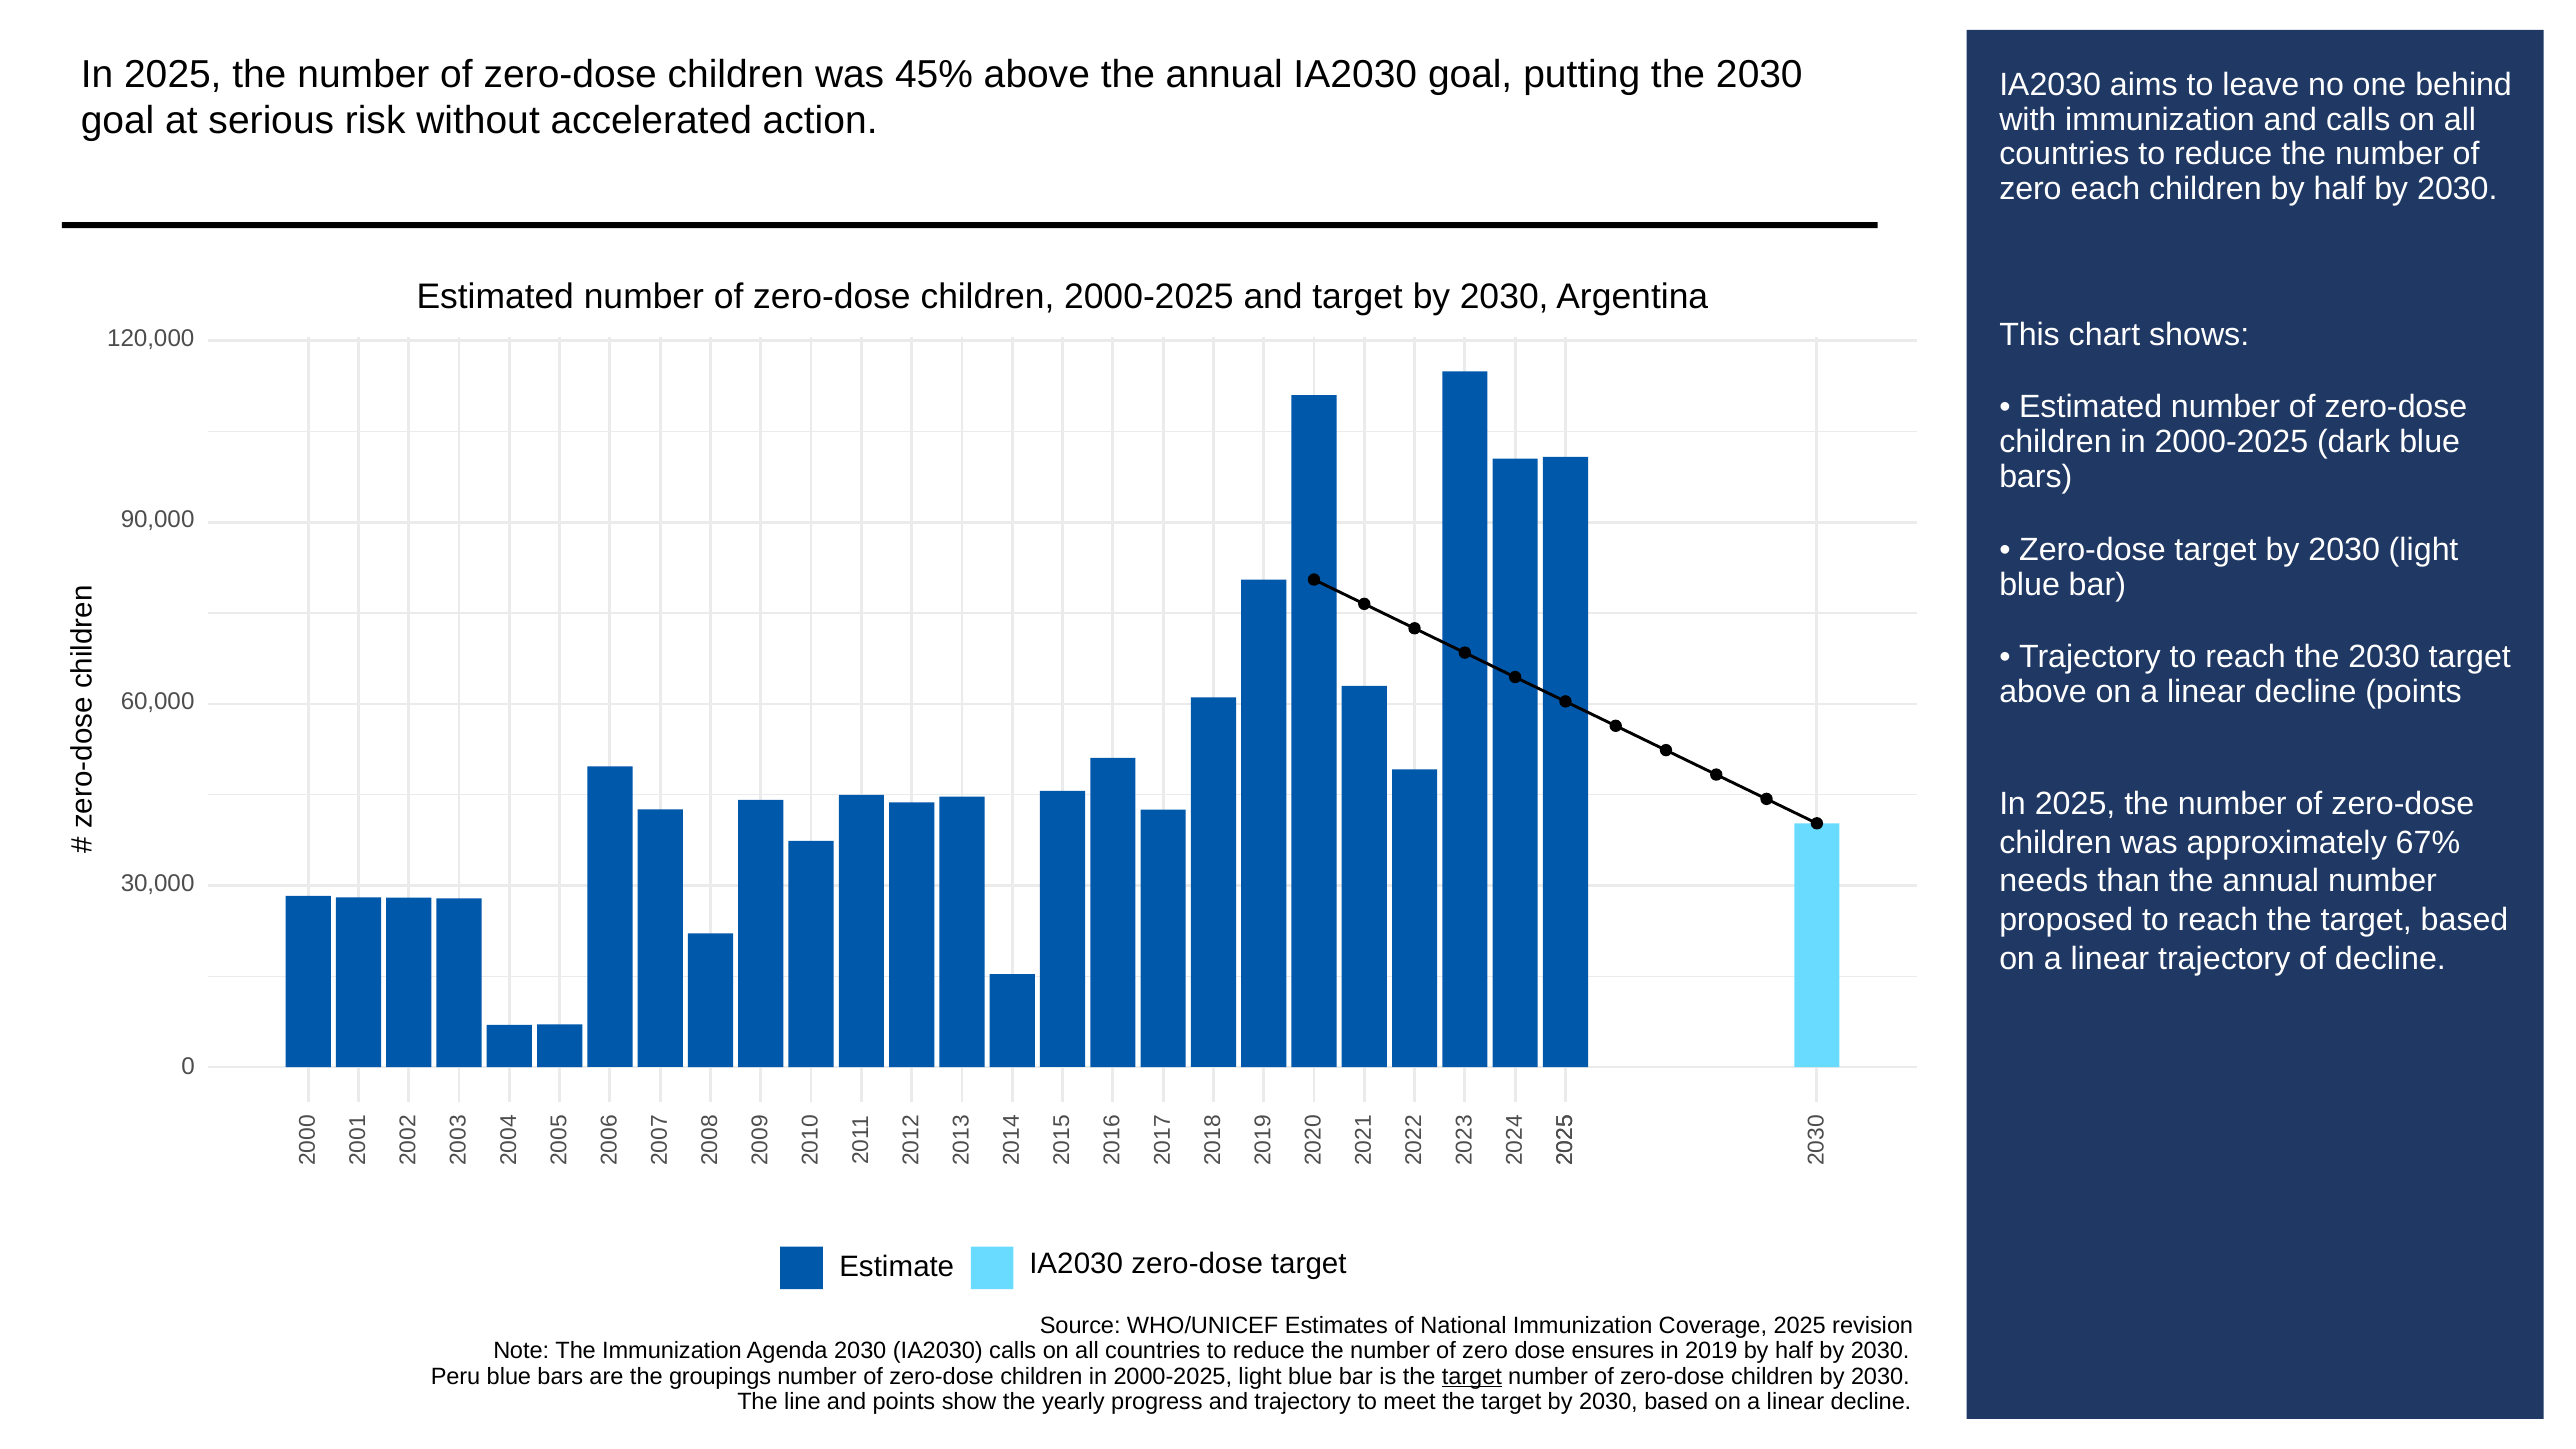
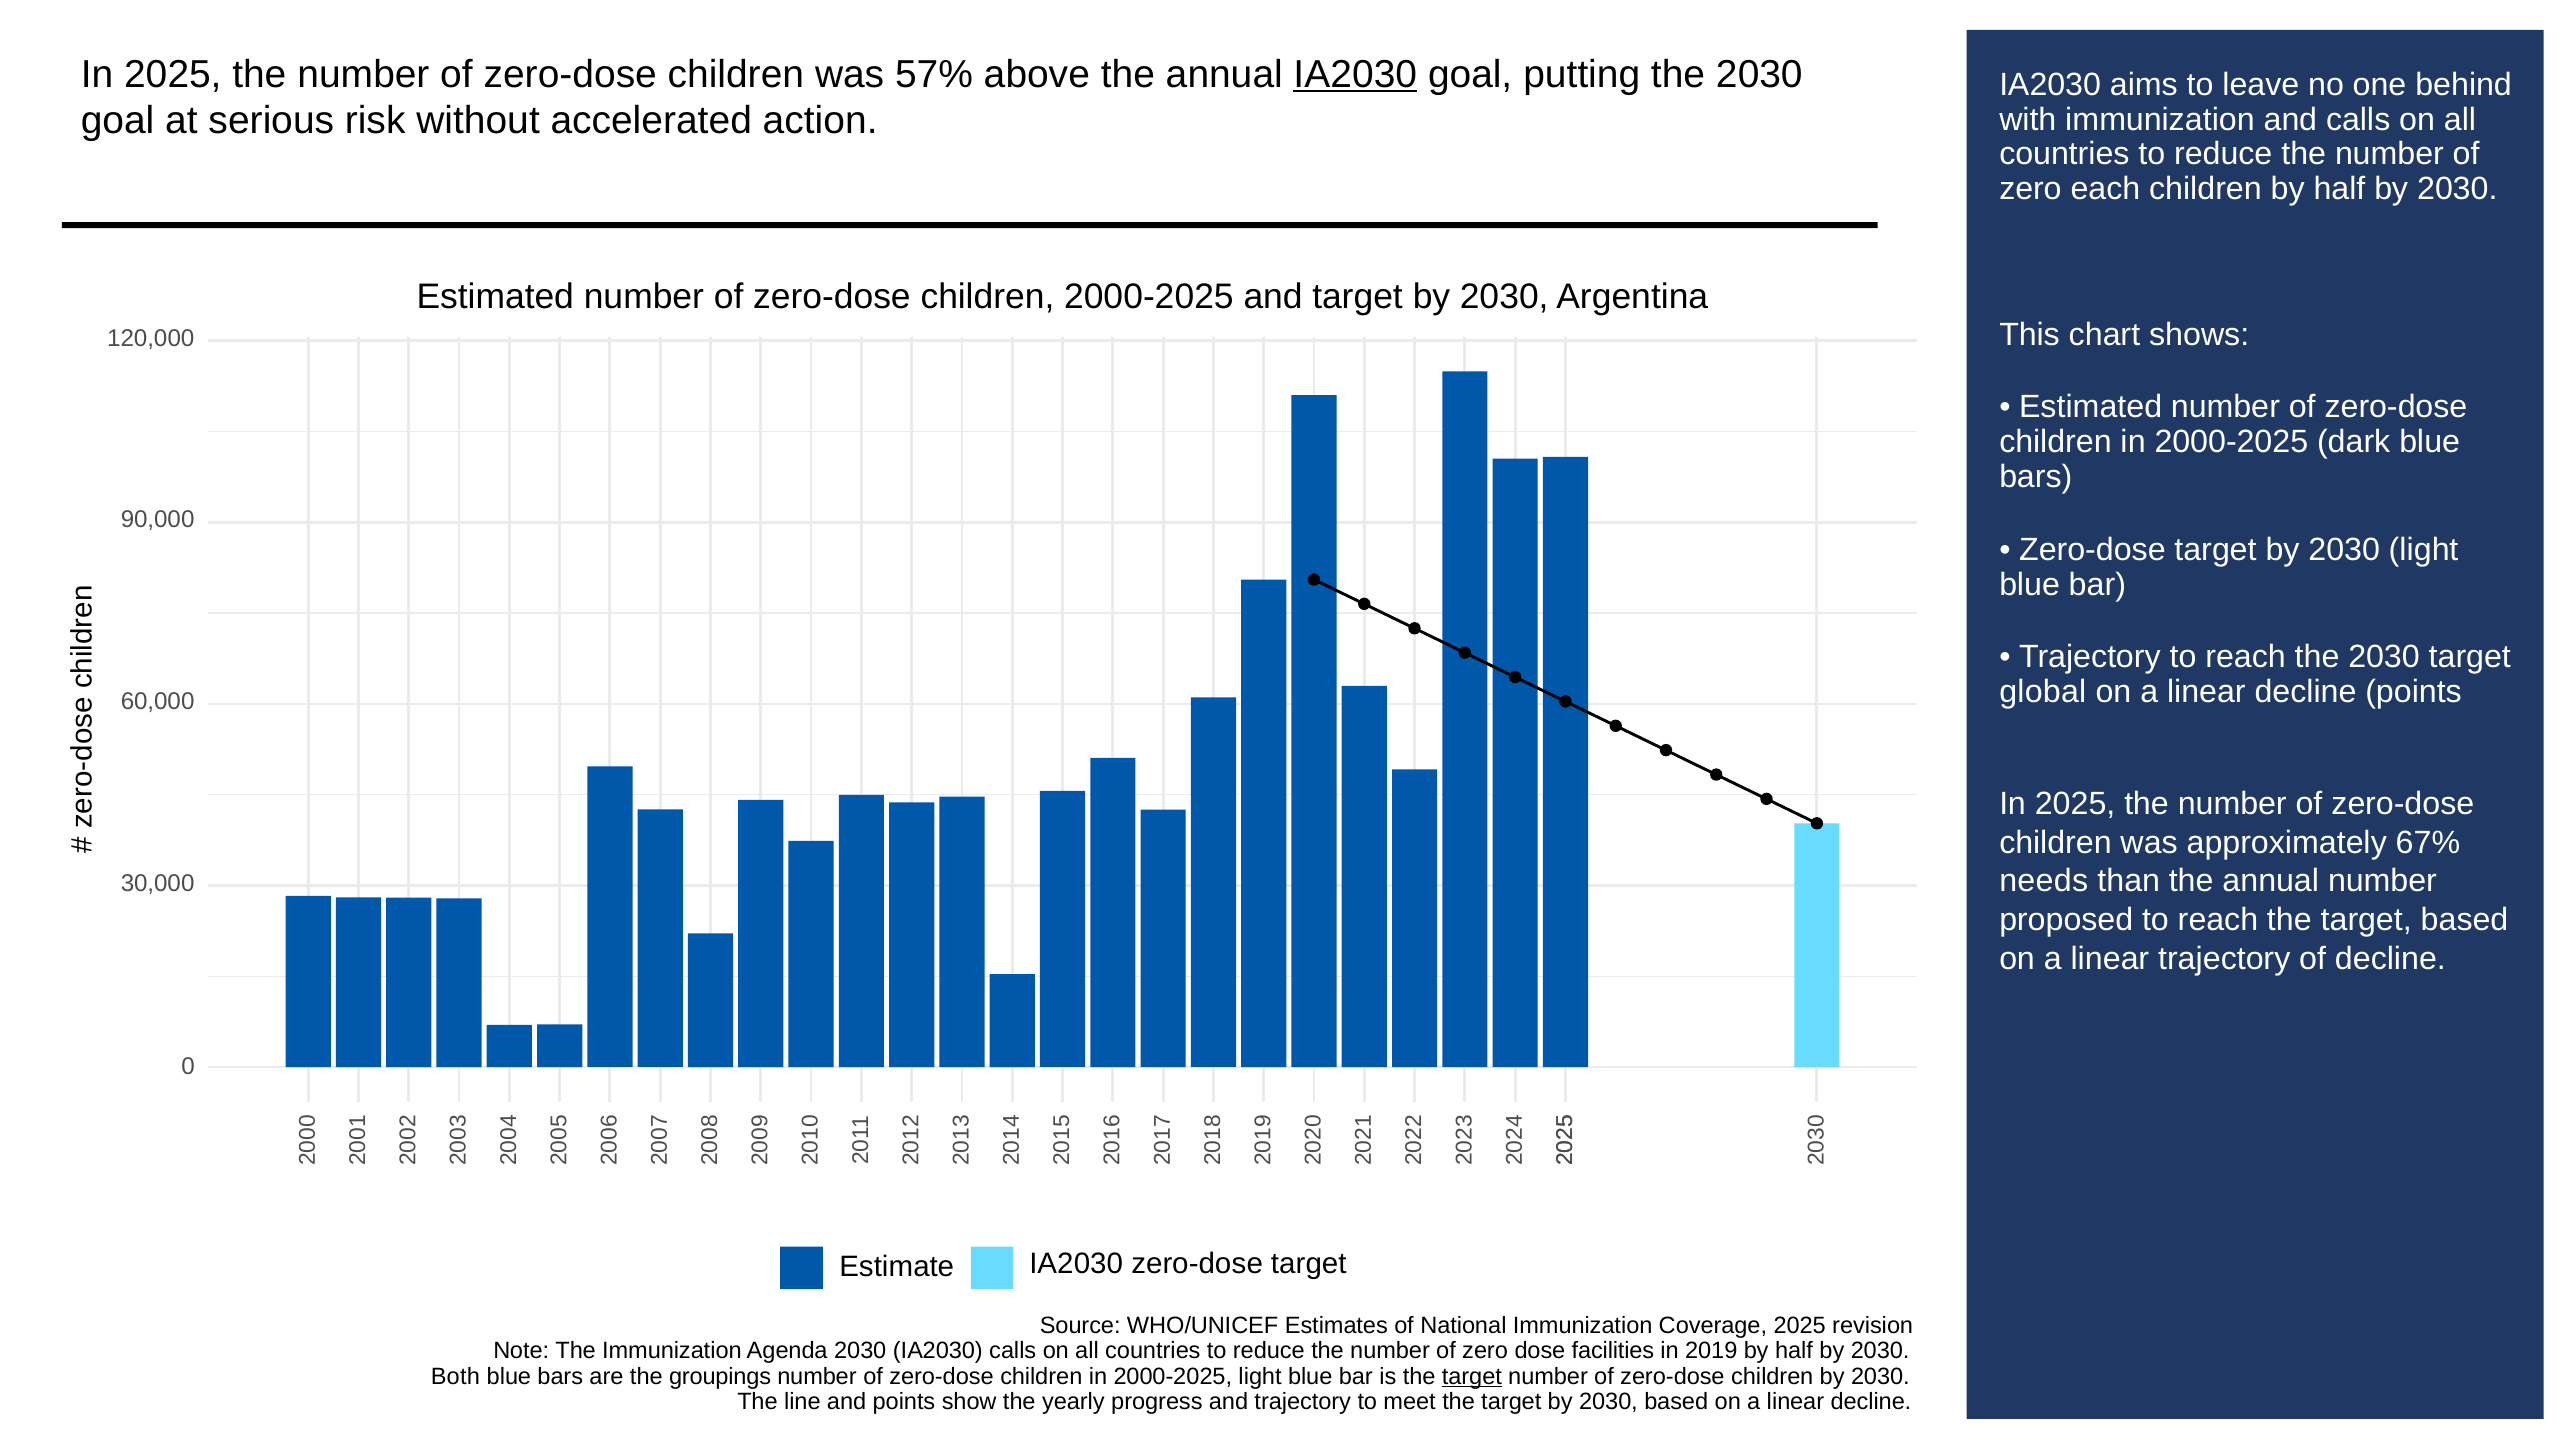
45%: 45% -> 57%
IA2030 at (1355, 74) underline: none -> present
above at (2043, 692): above -> global
ensures: ensures -> facilities
Peru: Peru -> Both
